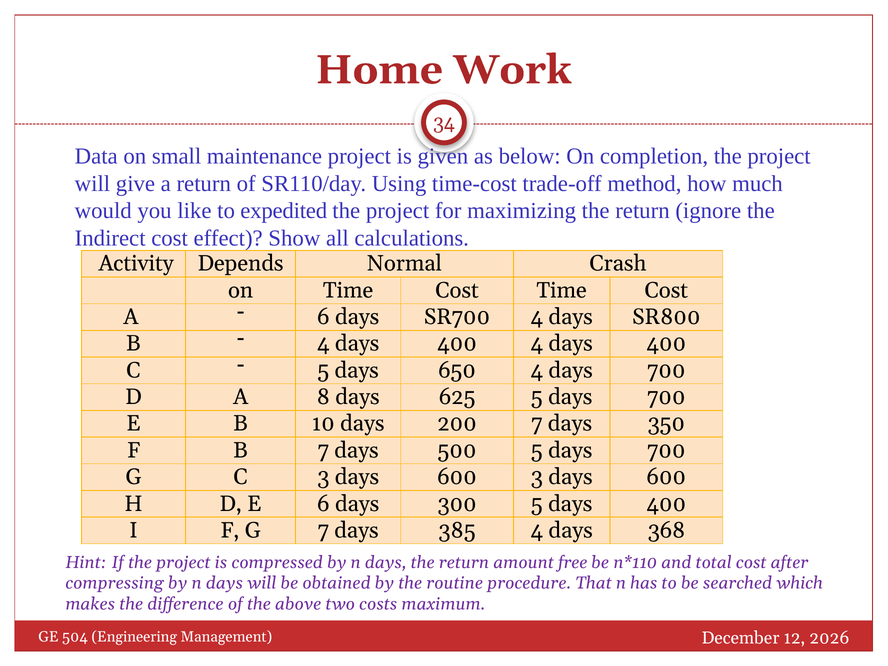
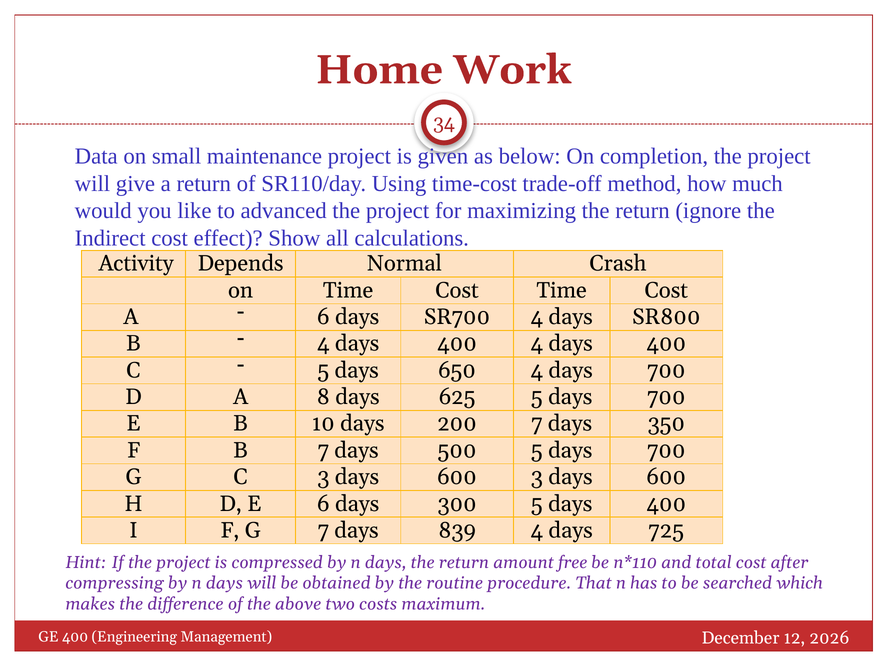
expedited: expedited -> advanced
385: 385 -> 839
368: 368 -> 725
GE 504: 504 -> 400
